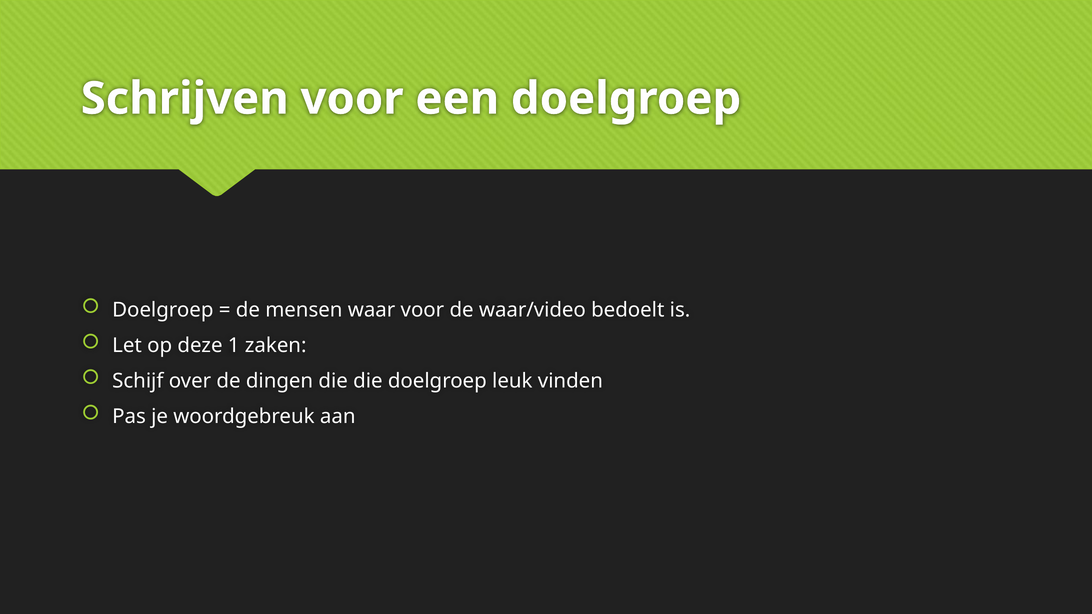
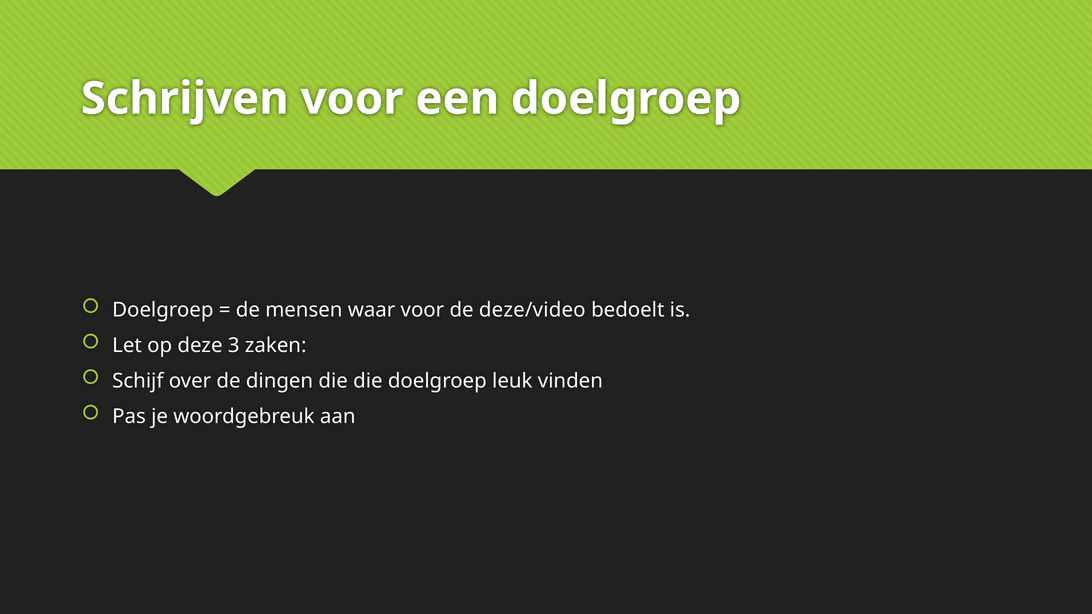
waar/video: waar/video -> deze/video
1: 1 -> 3
